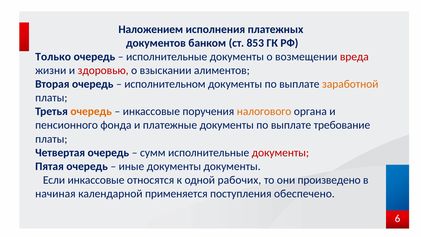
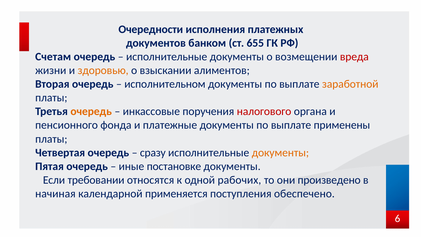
Наложением: Наложением -> Очередности
853: 853 -> 655
Только: Только -> Счетам
здоровью colour: red -> orange
налогового colour: orange -> red
требование: требование -> применены
сумм: сумм -> сразу
документы at (280, 152) colour: red -> orange
иные документы: документы -> постановке
Если инкассовые: инкассовые -> требовании
